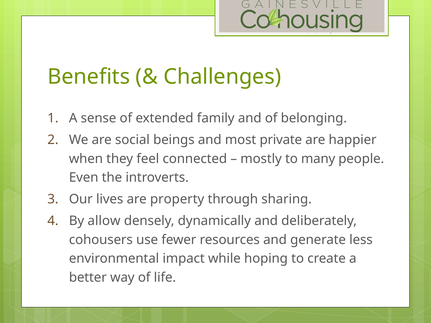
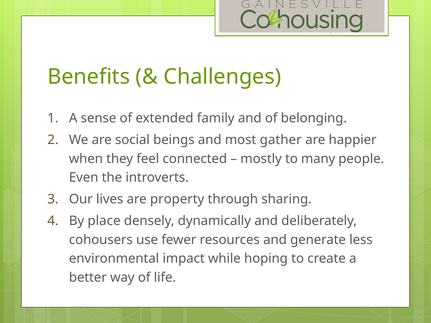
private: private -> gather
allow: allow -> place
